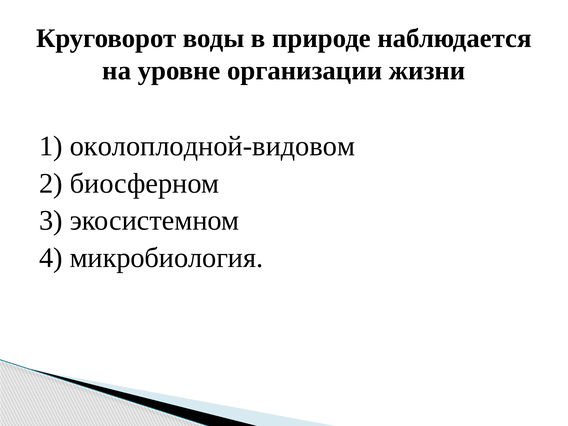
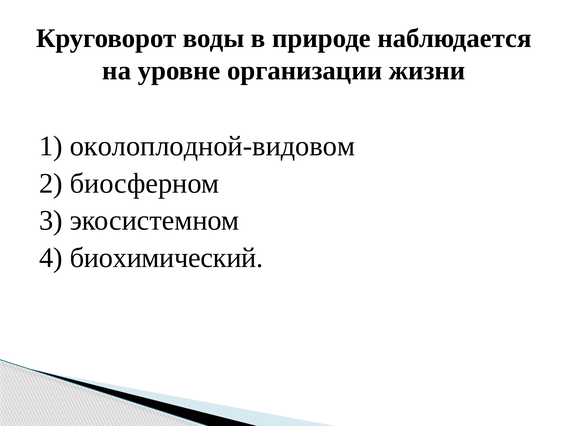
микробиология: микробиология -> биохимический
